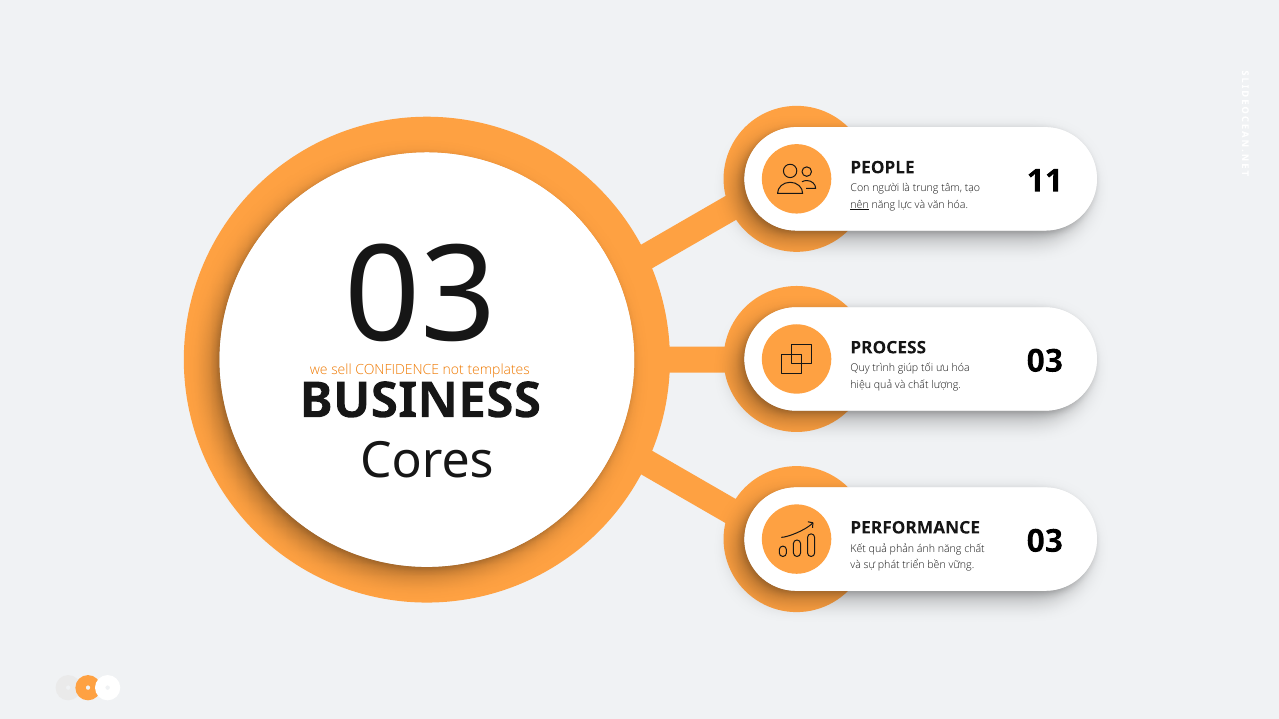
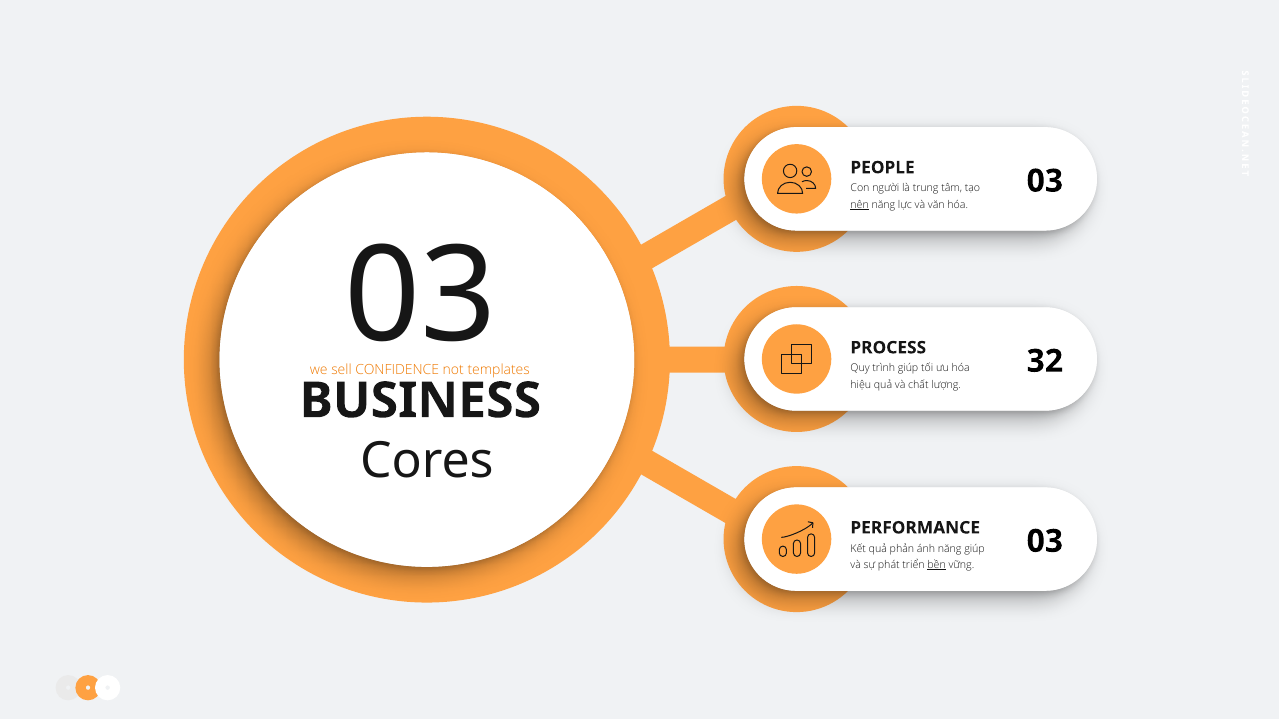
hóa 11: 11 -> 03
lượng 03: 03 -> 32
năng chất: chất -> giúp
bền underline: none -> present
